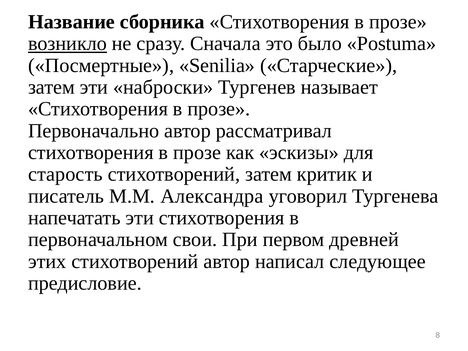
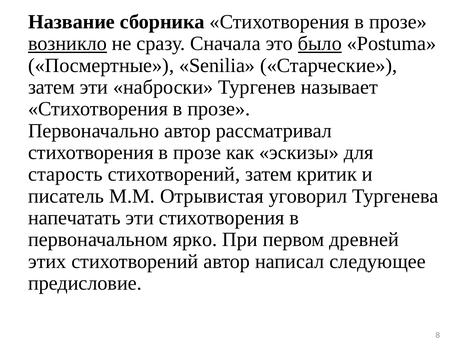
было underline: none -> present
Александра: Александра -> Отрывистая
свои: свои -> ярко
